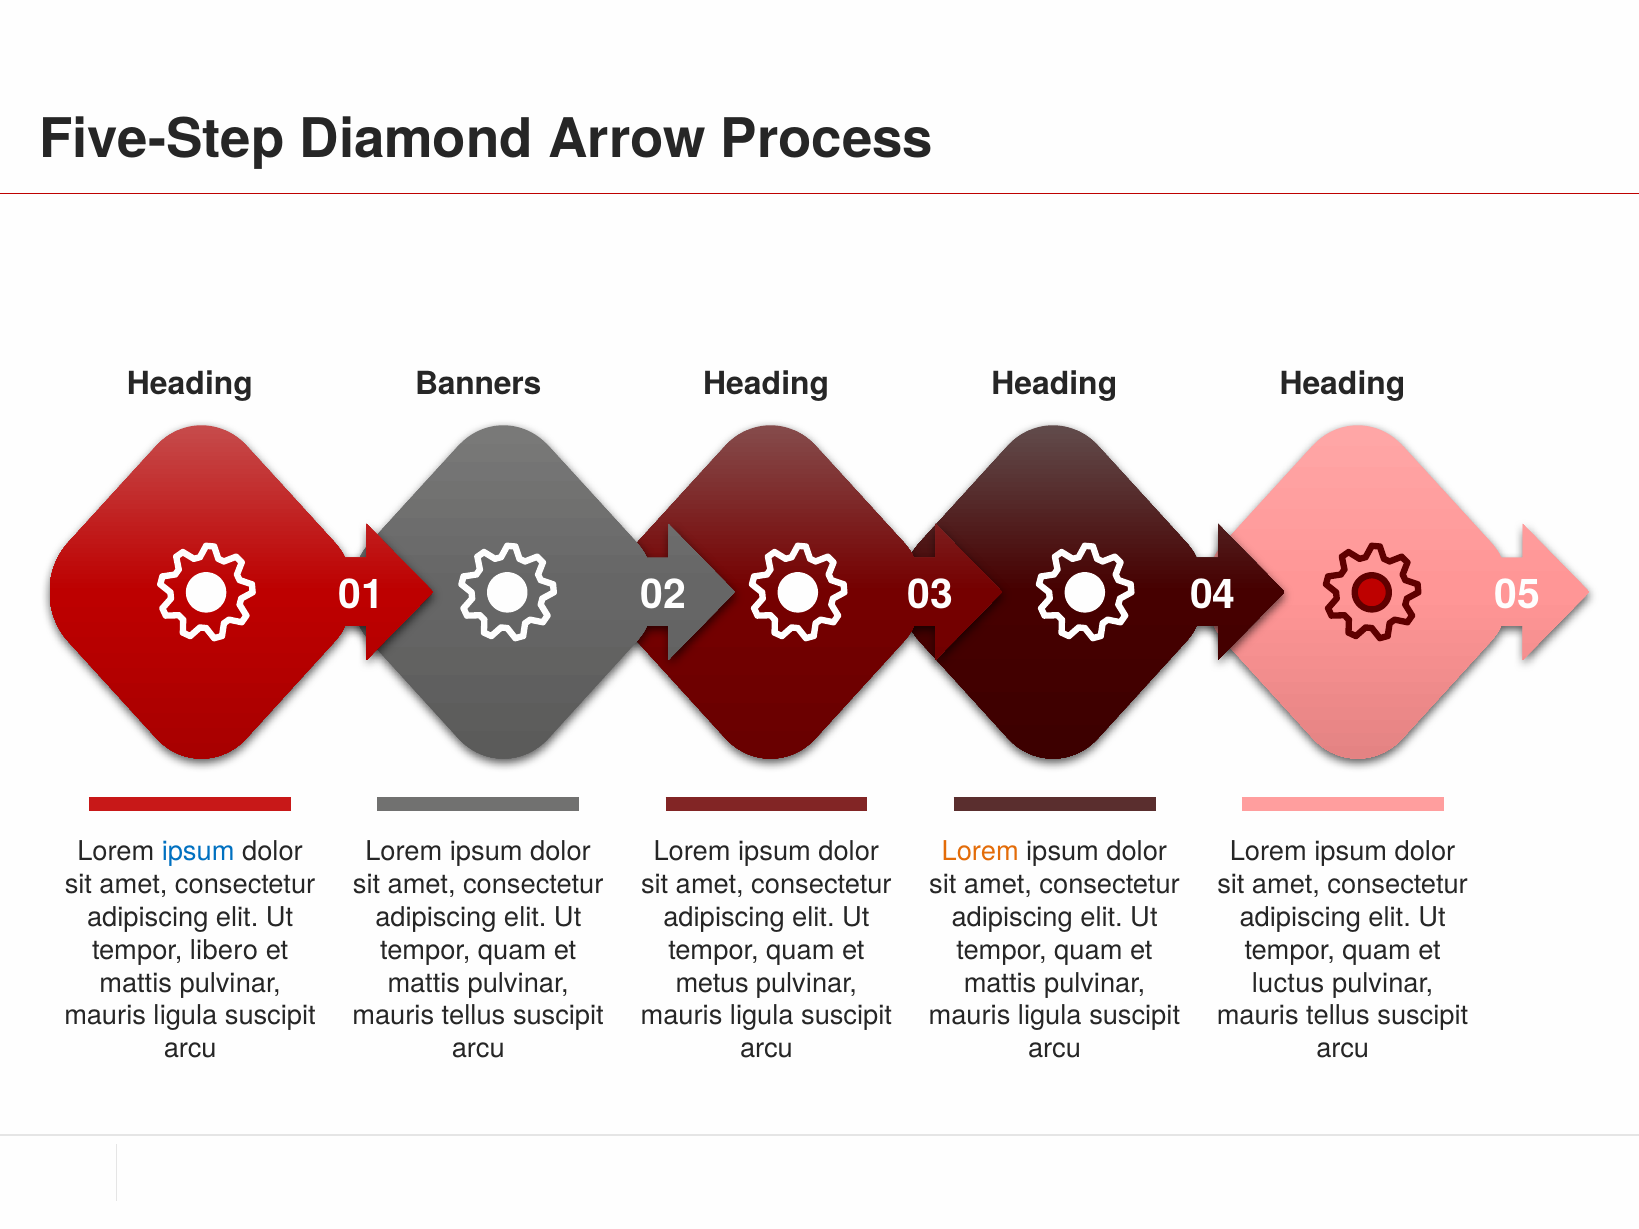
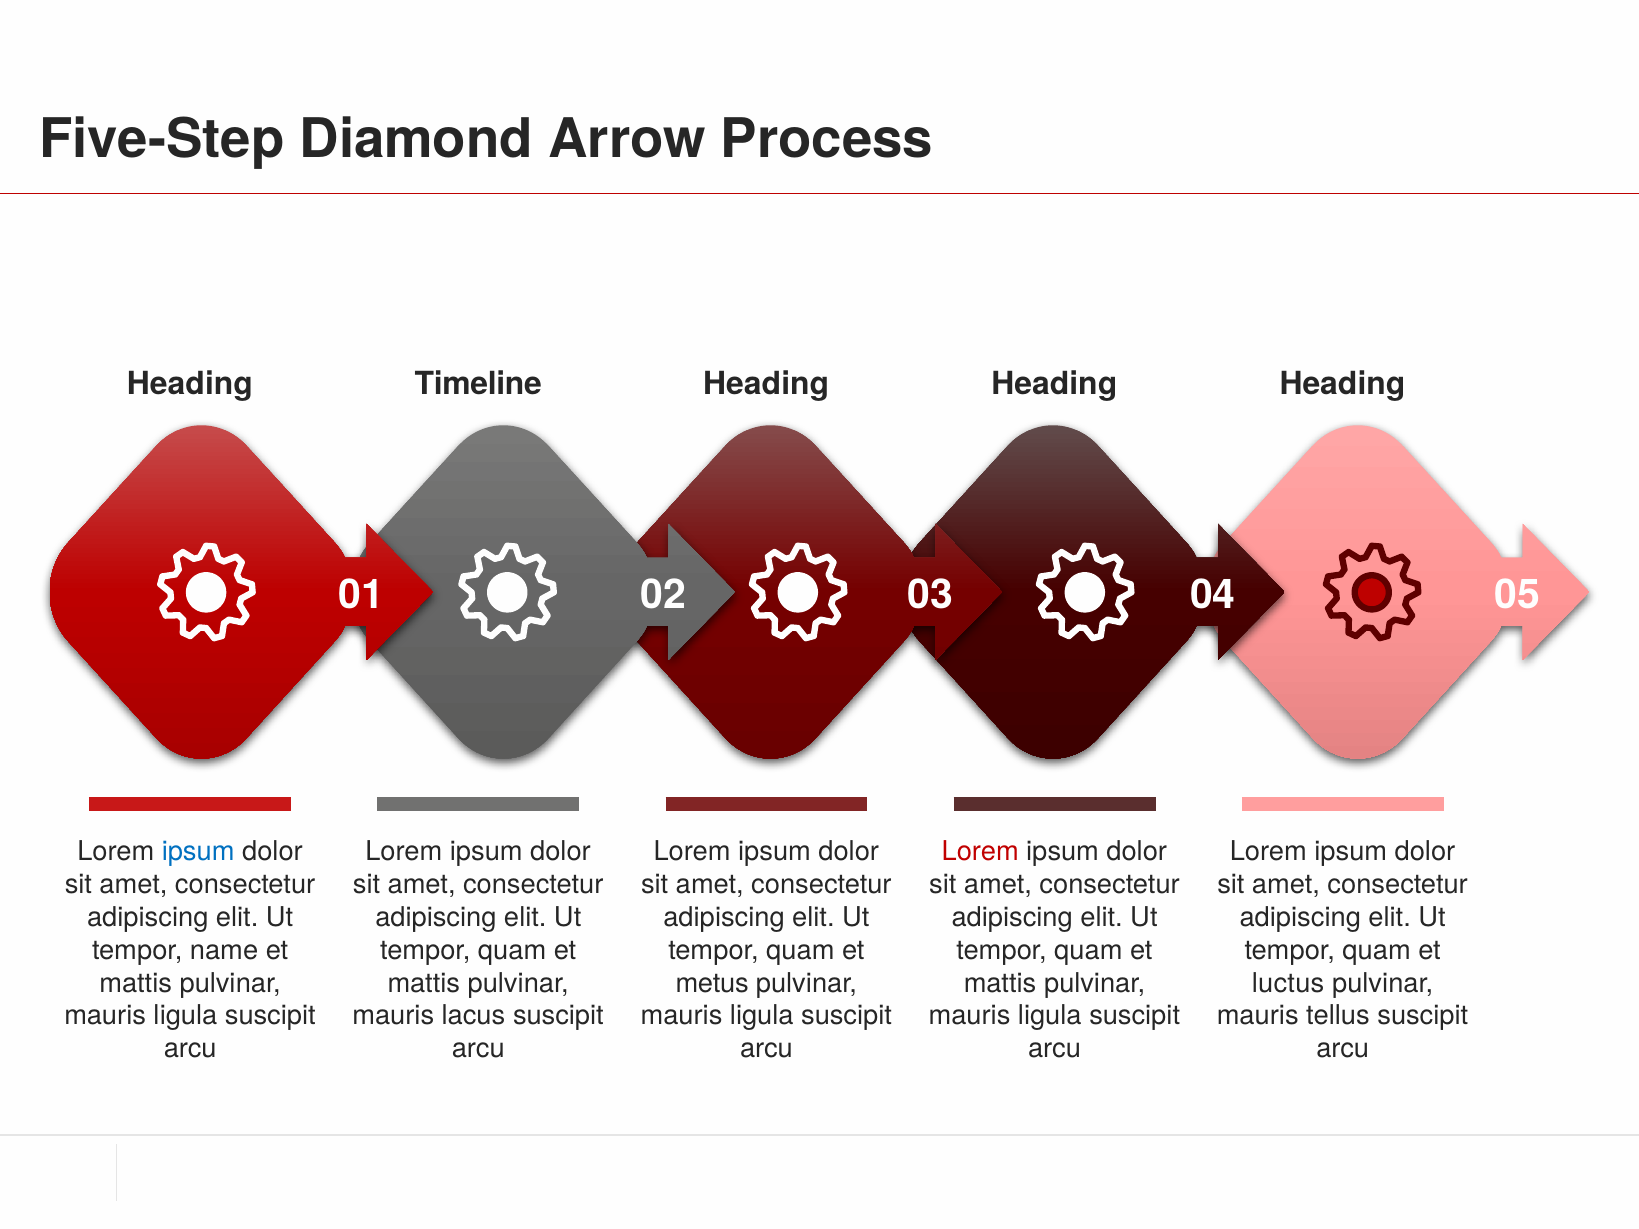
Banners: Banners -> Timeline
Lorem at (980, 852) colour: orange -> red
libero: libero -> name
tellus at (473, 1016): tellus -> lacus
